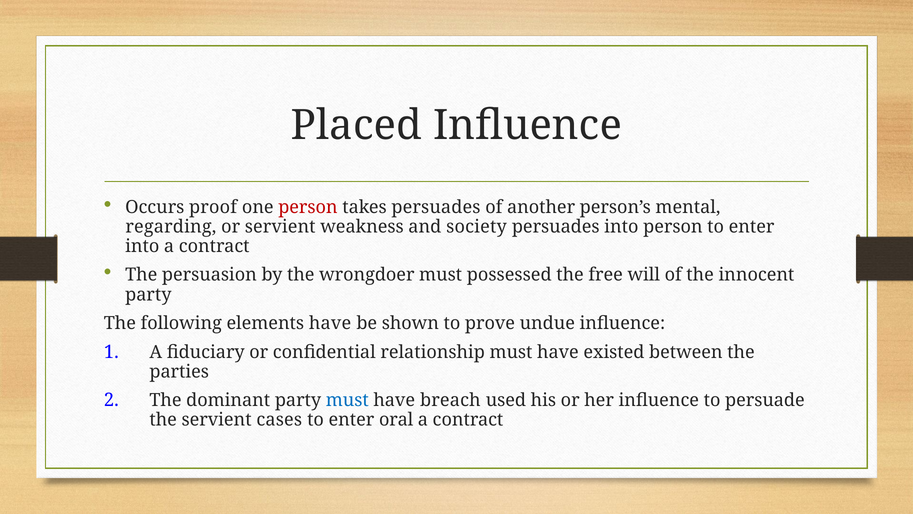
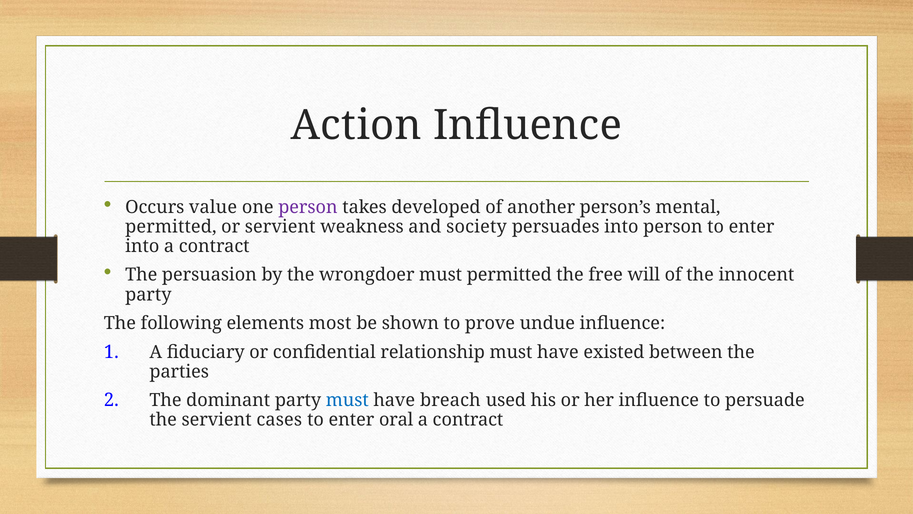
Placed: Placed -> Action
proof: proof -> value
person at (308, 207) colour: red -> purple
takes persuades: persuades -> developed
regarding at (171, 227): regarding -> permitted
must possessed: possessed -> permitted
elements have: have -> most
